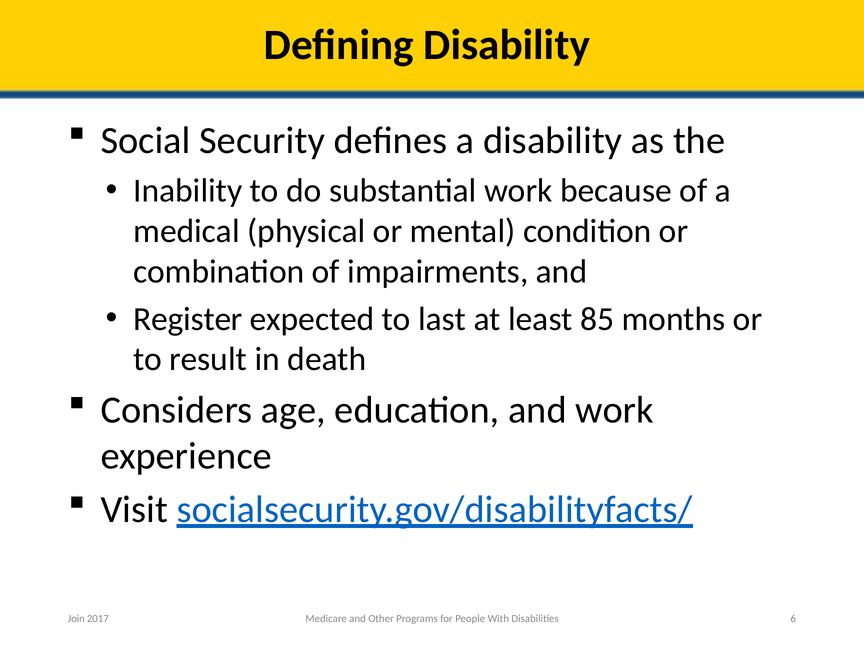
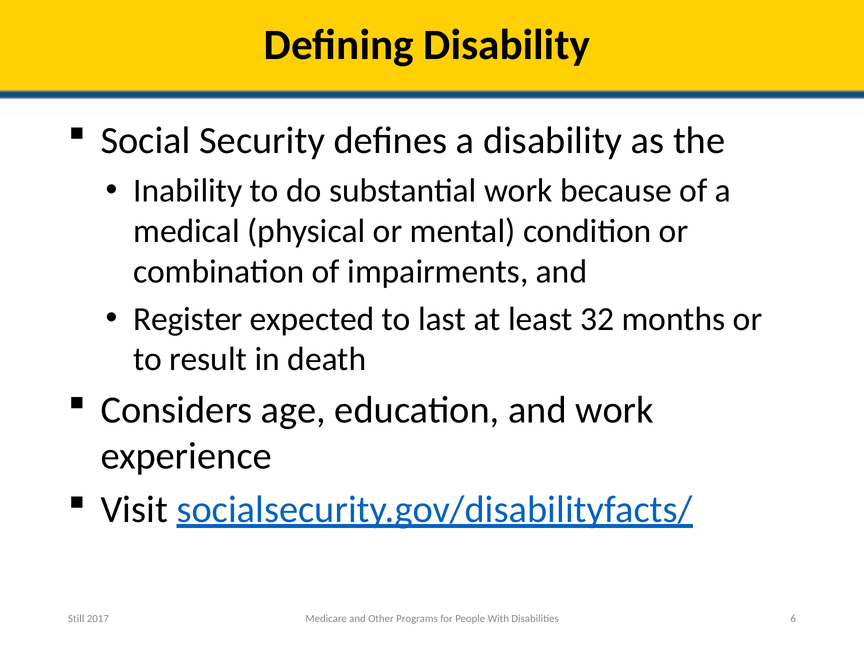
85: 85 -> 32
Join: Join -> Still
